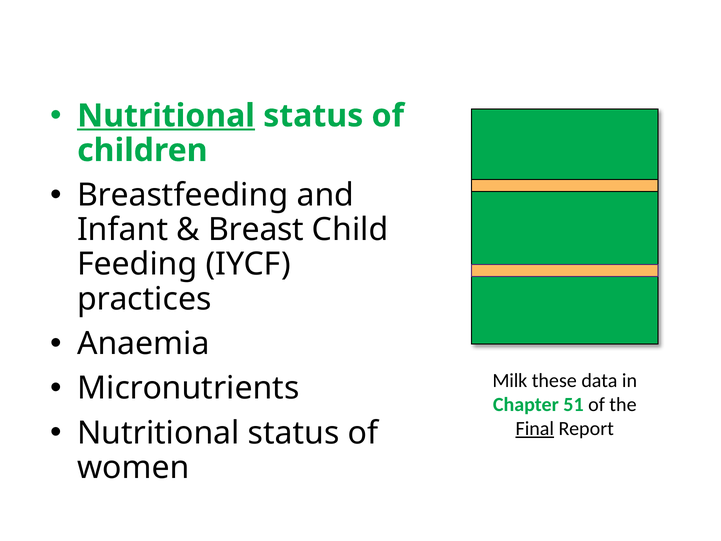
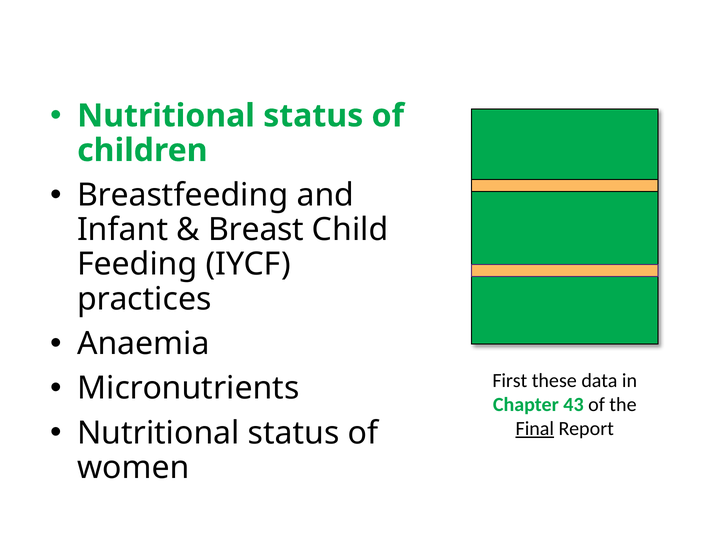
Nutritional at (166, 116) underline: present -> none
Milk: Milk -> First
51: 51 -> 43
